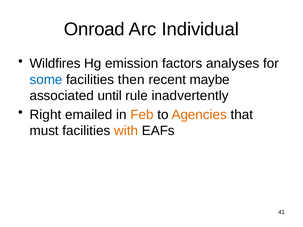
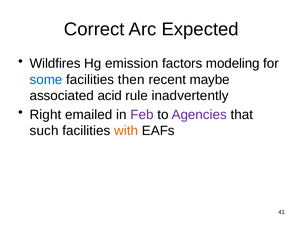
Onroad: Onroad -> Correct
Individual: Individual -> Expected
analyses: analyses -> modeling
until: until -> acid
Feb colour: orange -> purple
Agencies colour: orange -> purple
must: must -> such
